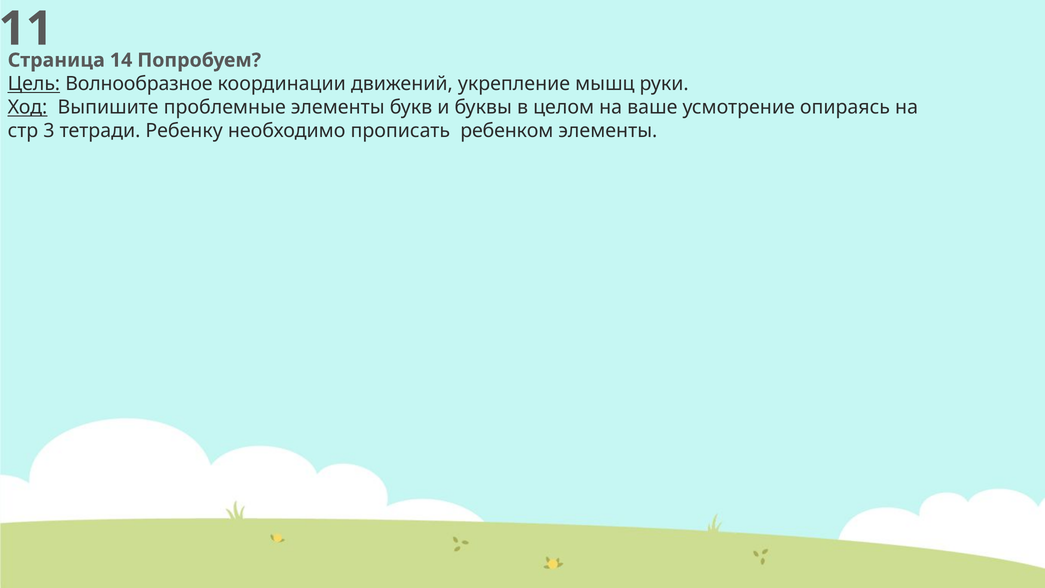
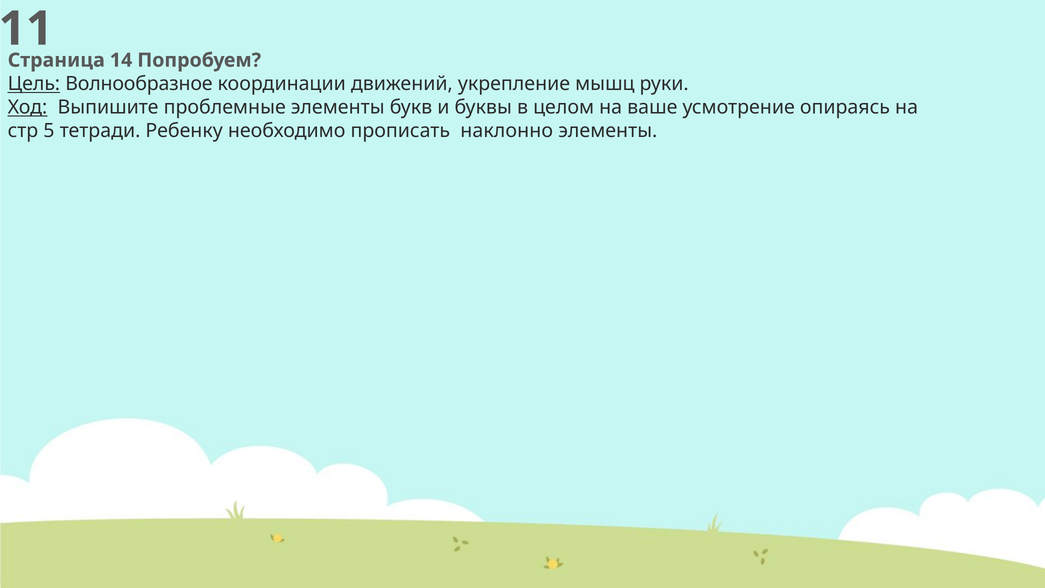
3: 3 -> 5
ребенком: ребенком -> наклонно
